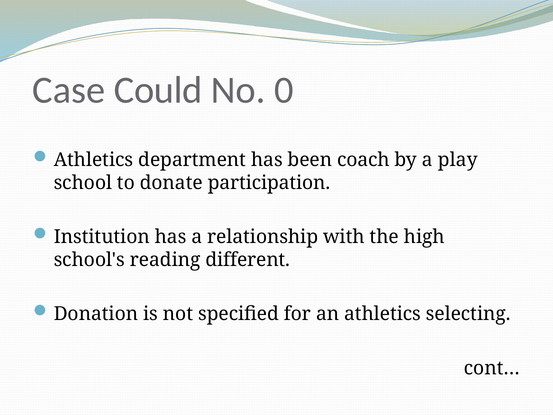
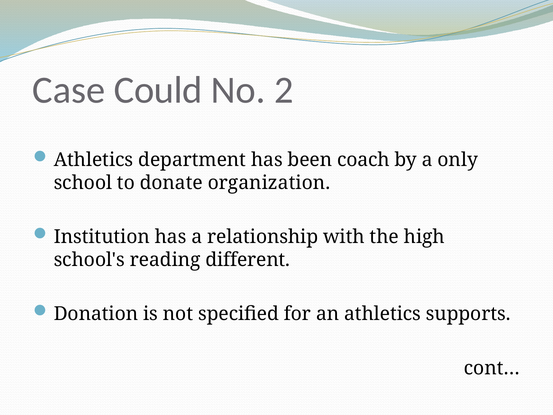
0: 0 -> 2
play: play -> only
participation: participation -> organization
selecting: selecting -> supports
